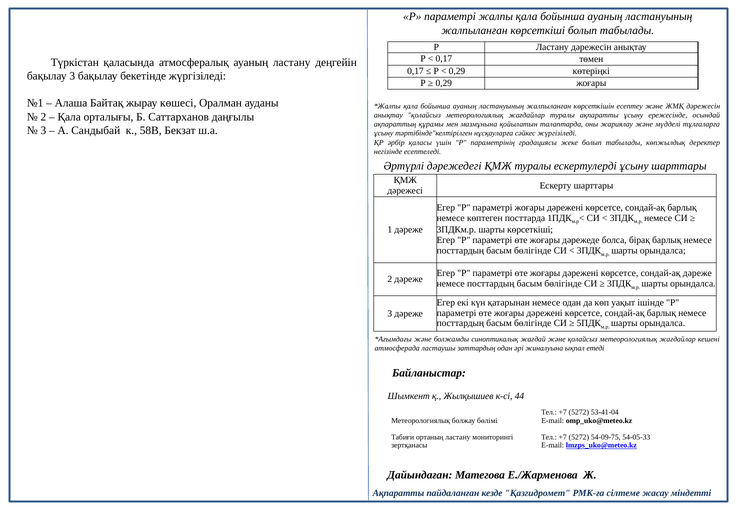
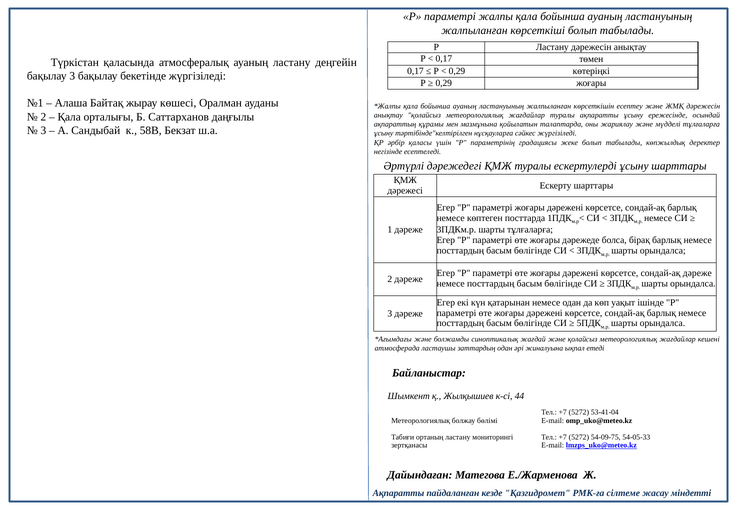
шарты көрсеткіші: көрсеткіші -> тұлғаларға
